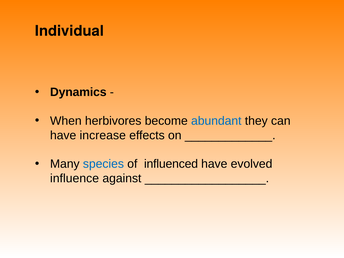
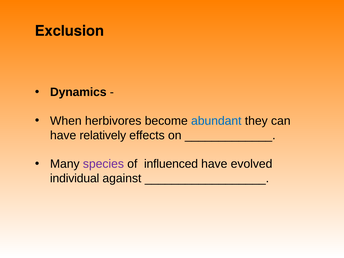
Individual: Individual -> Exclusion
increase: increase -> relatively
species colour: blue -> purple
influence: influence -> individual
